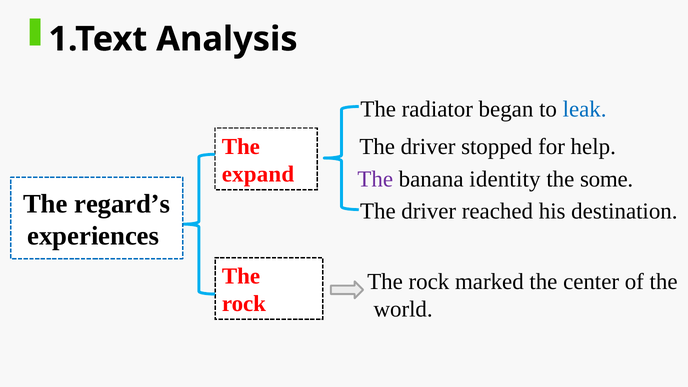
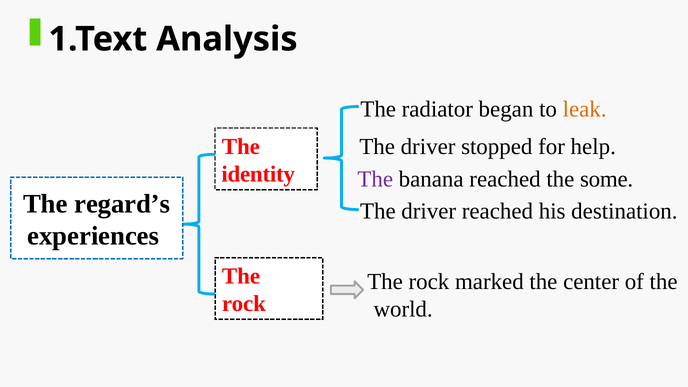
leak colour: blue -> orange
expand: expand -> identity
banana identity: identity -> reached
